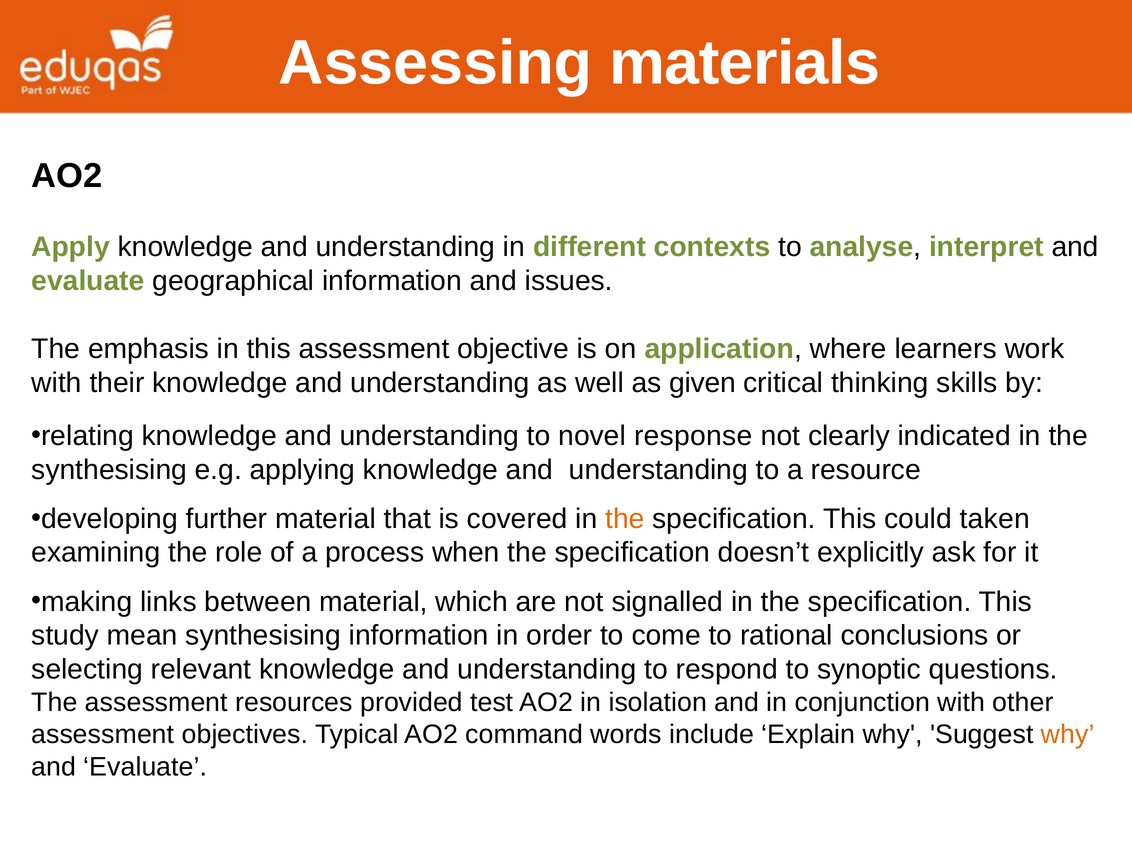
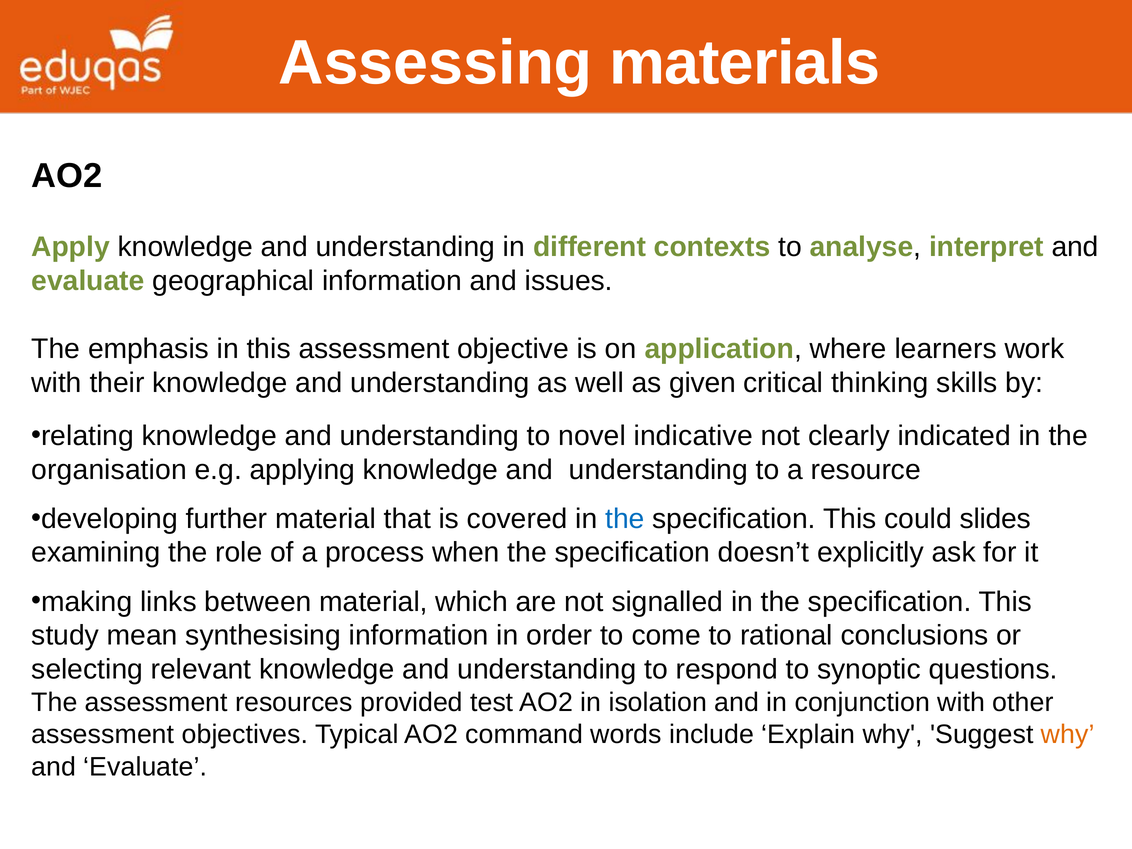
response: response -> indicative
synthesising at (109, 470): synthesising -> organisation
the at (625, 519) colour: orange -> blue
taken: taken -> slides
